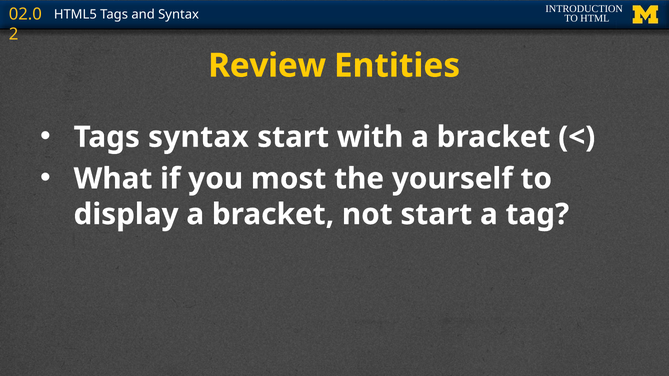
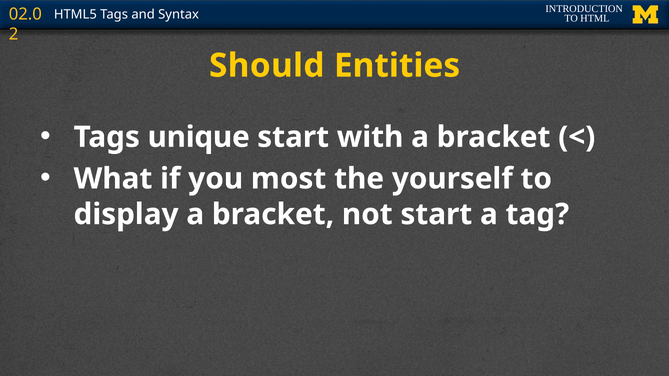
Review: Review -> Should
Tags syntax: syntax -> unique
